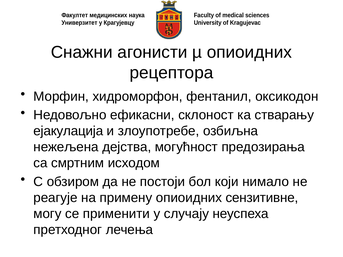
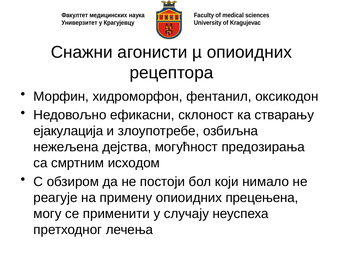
сензитивне: сензитивне -> прецењена
